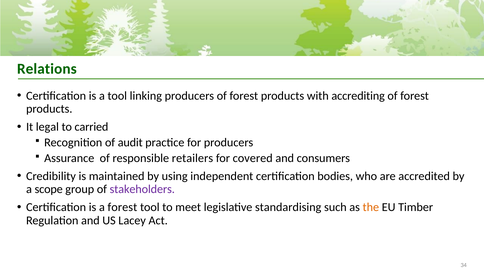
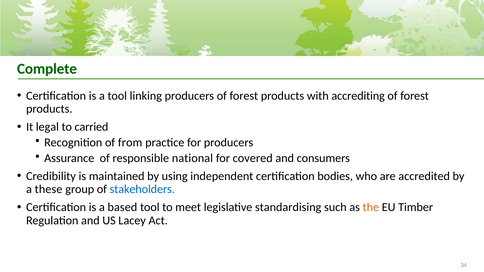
Relations: Relations -> Complete
audit: audit -> from
retailers: retailers -> national
scope: scope -> these
stakeholders colour: purple -> blue
a forest: forest -> based
